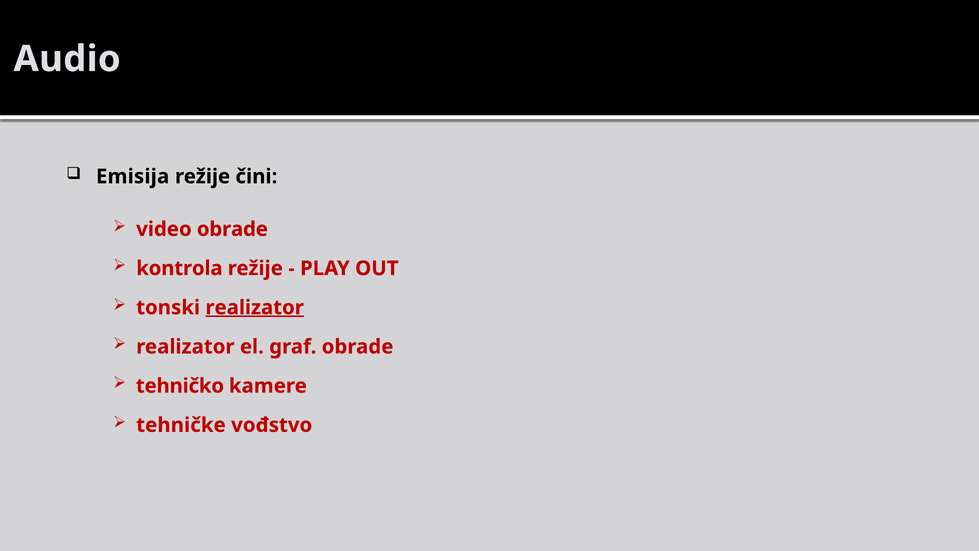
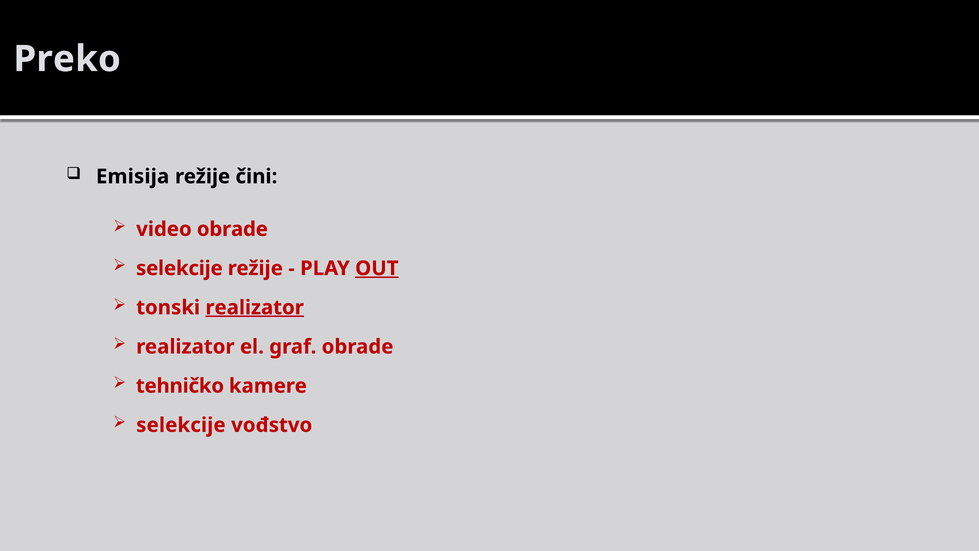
Audio: Audio -> Preko
kontrola at (179, 268): kontrola -> selekcije
OUT underline: none -> present
tehničke at (181, 425): tehničke -> selekcije
